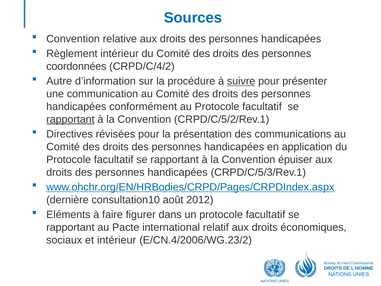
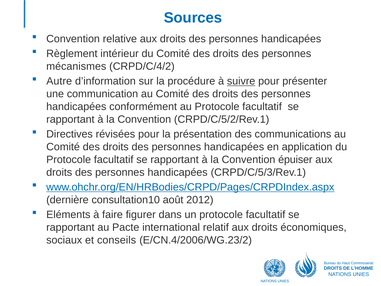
coordonnées: coordonnées -> mécanismes
rapportant at (70, 119) underline: present -> none
et intérieur: intérieur -> conseils
